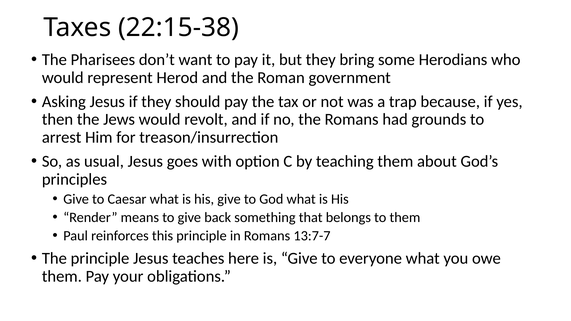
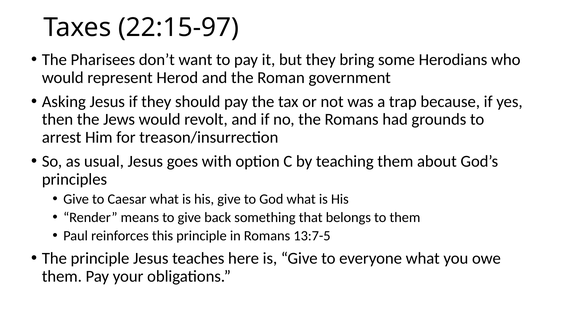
22:15-38: 22:15-38 -> 22:15-97
13:7-7: 13:7-7 -> 13:7-5
